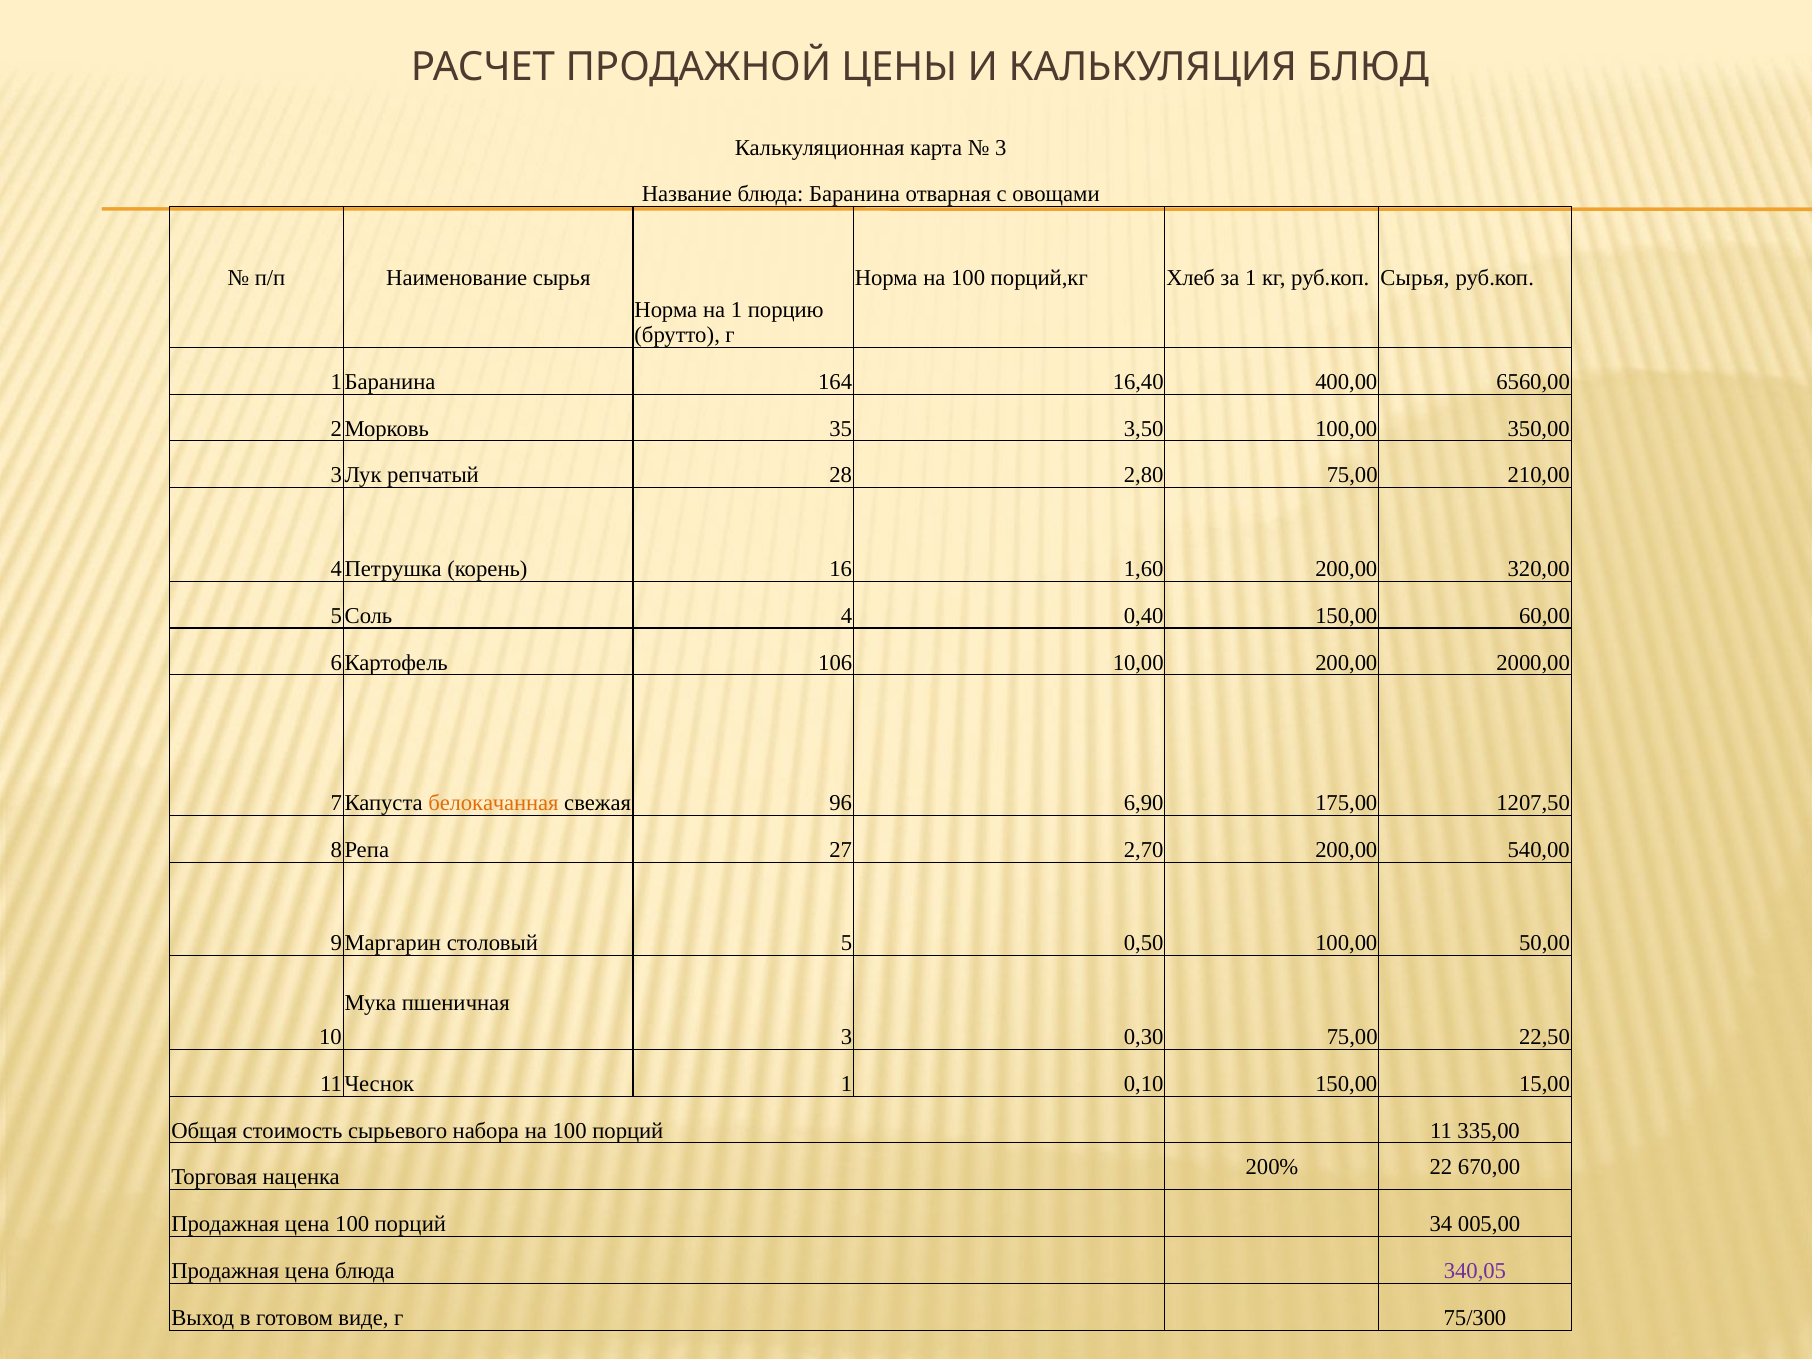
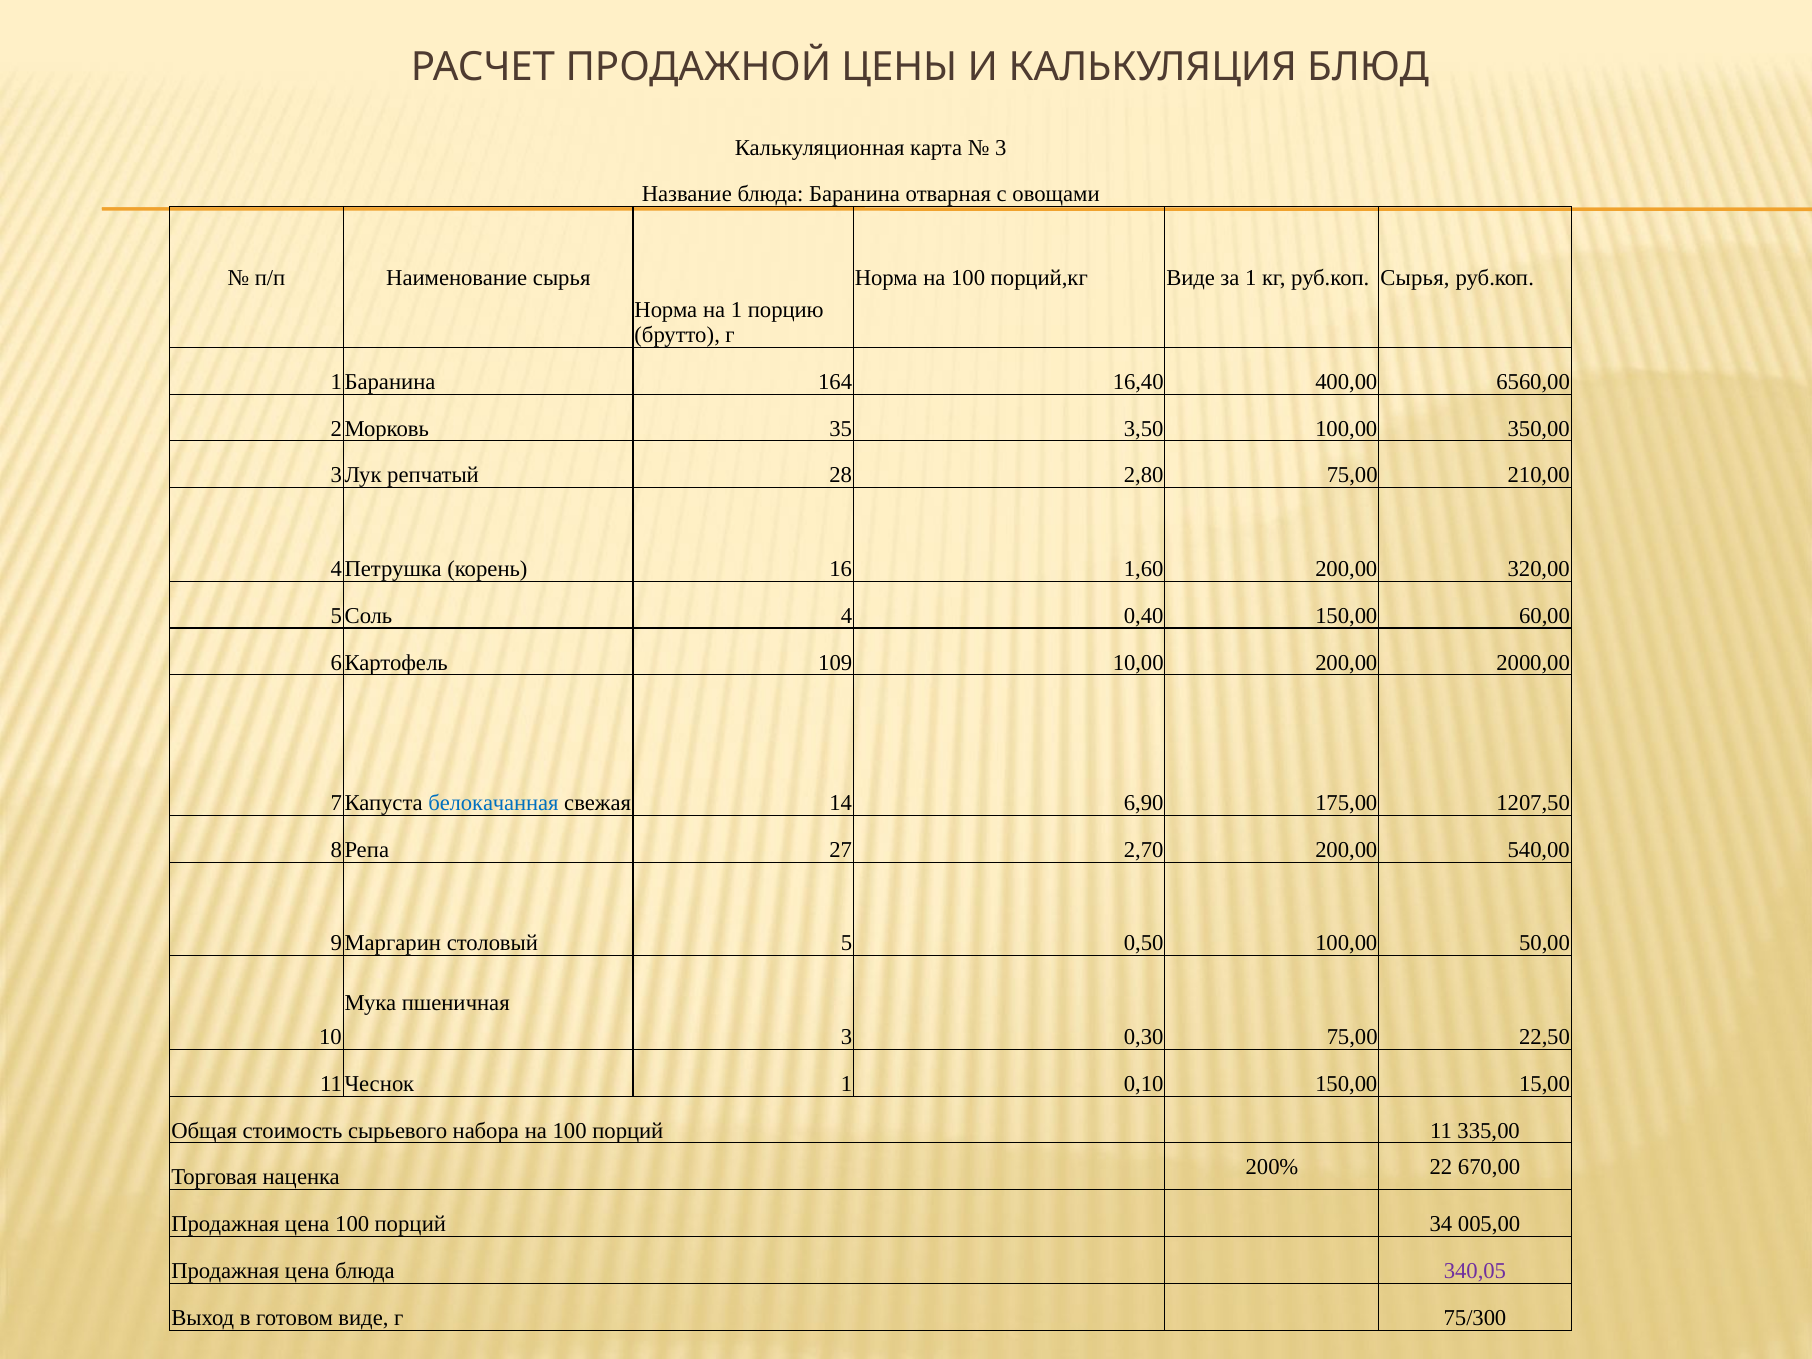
порций,кг Хлеб: Хлеб -> Виде
106: 106 -> 109
белокачанная colour: orange -> blue
96: 96 -> 14
